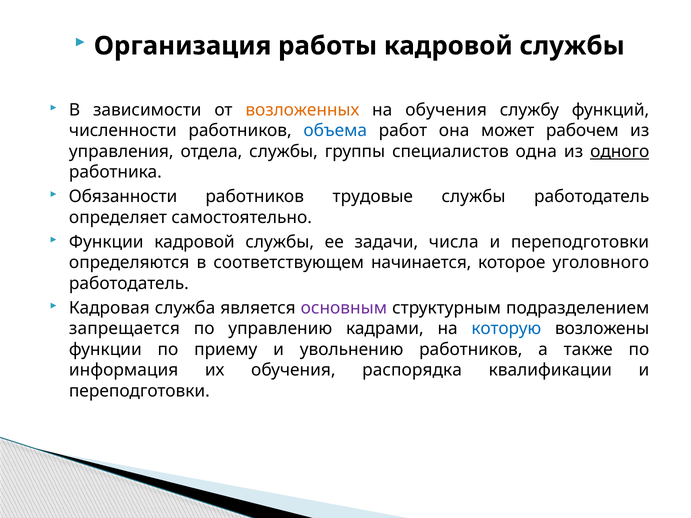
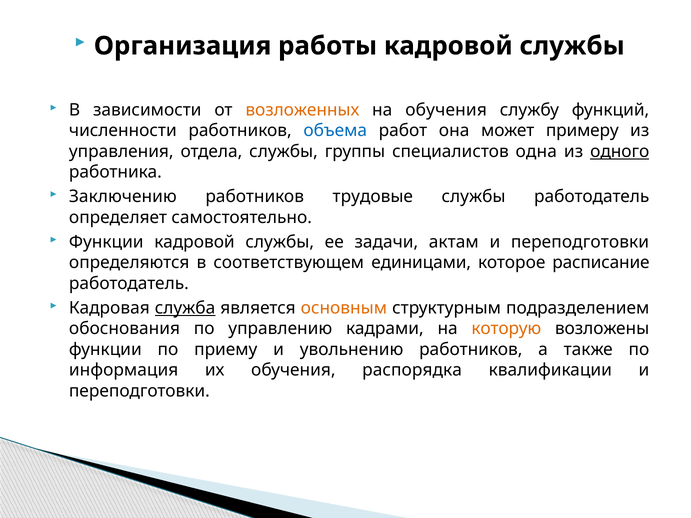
рабочем: рабочем -> примеру
Обязанности: Обязанности -> Заключению
числа: числа -> актам
начинается: начинается -> единицами
уголовного: уголовного -> расписание
служба underline: none -> present
основным colour: purple -> orange
запрещается: запрещается -> обоснования
которую colour: blue -> orange
